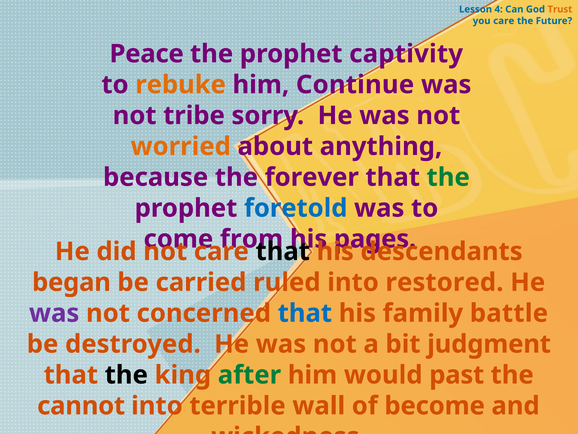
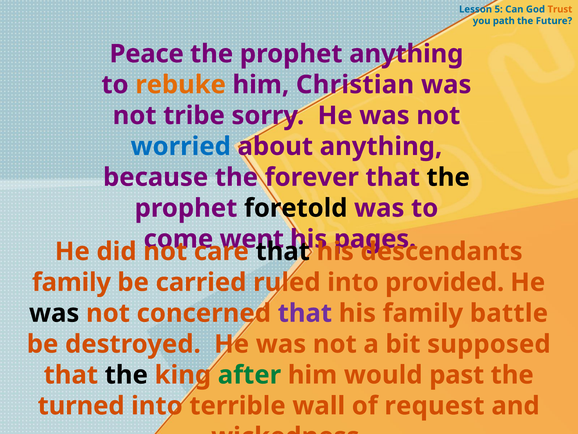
4: 4 -> 5
you care: care -> path
prophet captivity: captivity -> anything
Continue: Continue -> Christian
worried colour: orange -> blue
the at (448, 177) colour: green -> black
foretold colour: blue -> black
from: from -> went
began at (71, 282): began -> family
restored: restored -> provided
was at (54, 313) colour: purple -> black
that at (305, 313) colour: blue -> purple
judgment: judgment -> supposed
cannot: cannot -> turned
become: become -> request
